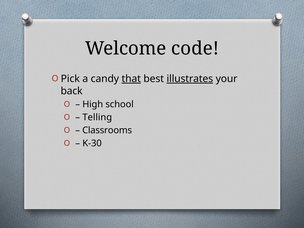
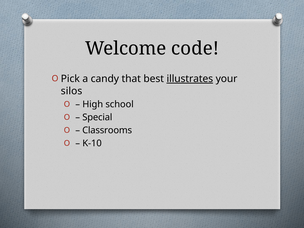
that underline: present -> none
back: back -> silos
Telling: Telling -> Special
K-30: K-30 -> K-10
